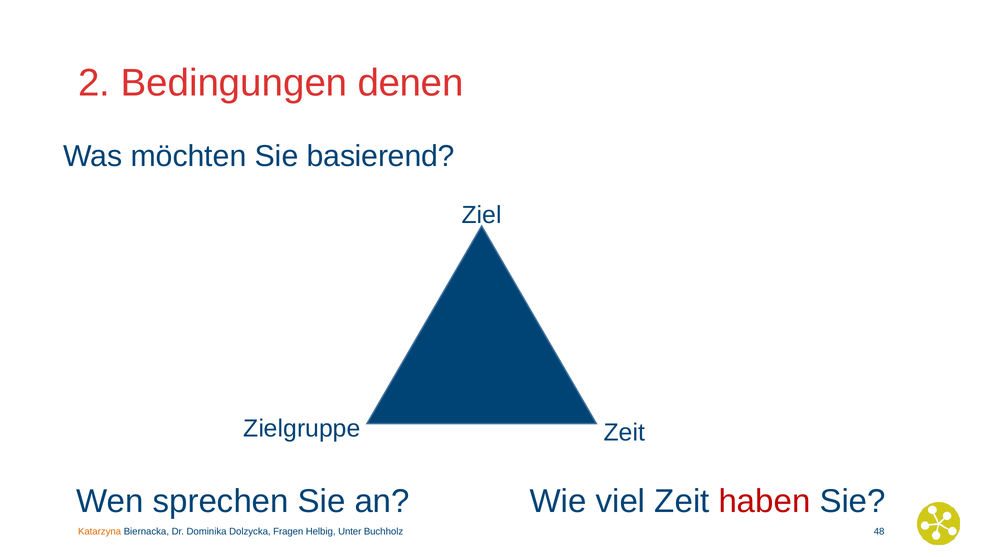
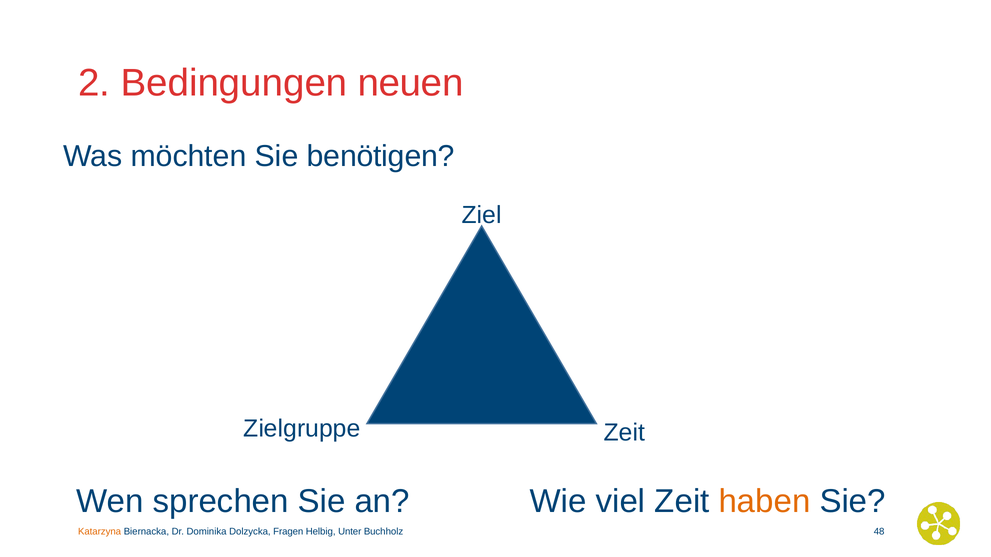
denen: denen -> neuen
basierend: basierend -> benötigen
haben colour: red -> orange
